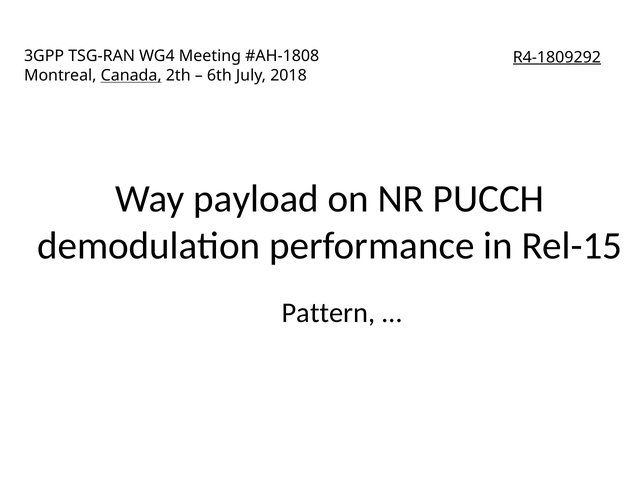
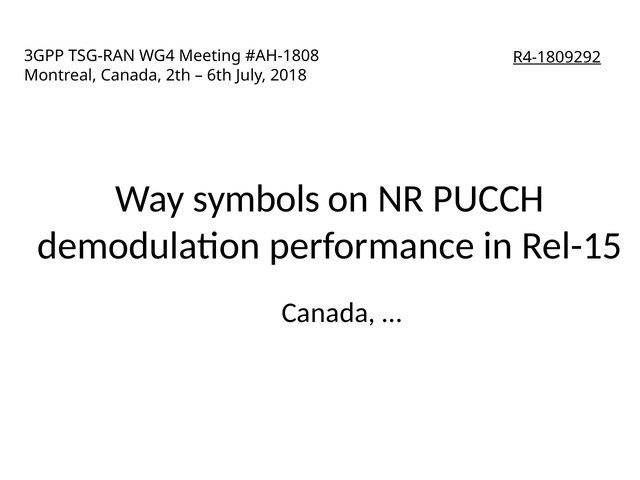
Canada at (131, 75) underline: present -> none
payload: payload -> symbols
Pattern at (329, 313): Pattern -> Canada
